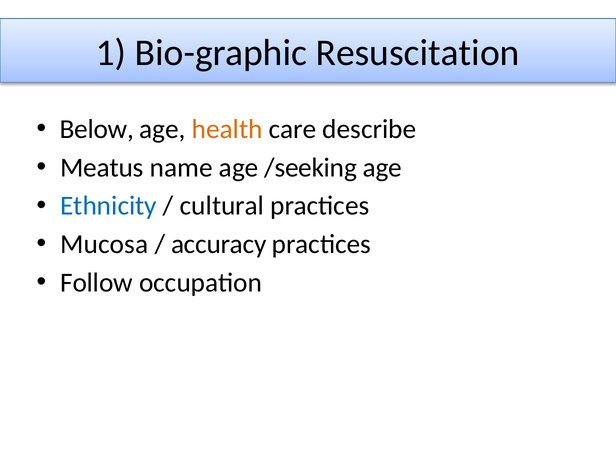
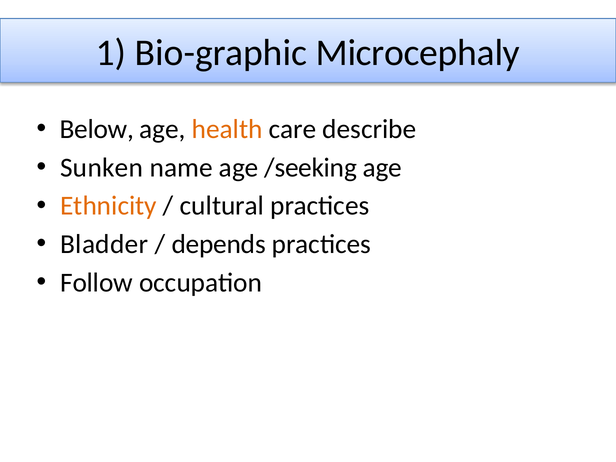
Resuscitation: Resuscitation -> Microcephaly
Meatus: Meatus -> Sunken
Ethnicity colour: blue -> orange
Mucosa: Mucosa -> Bladder
accuracy: accuracy -> depends
